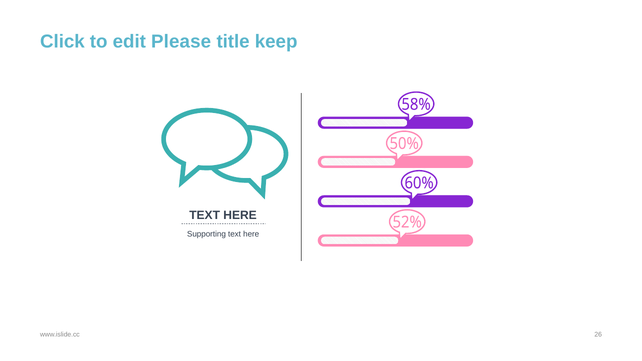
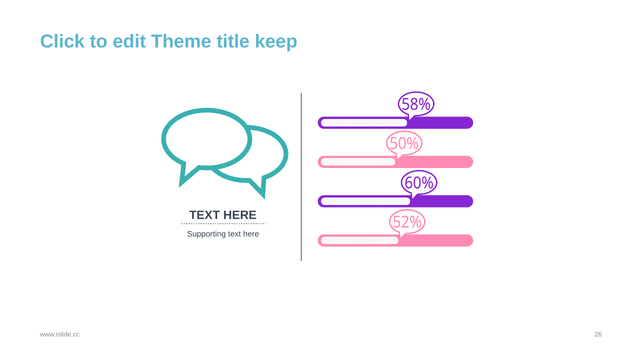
Please: Please -> Theme
